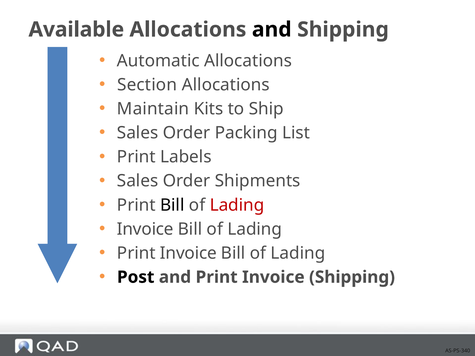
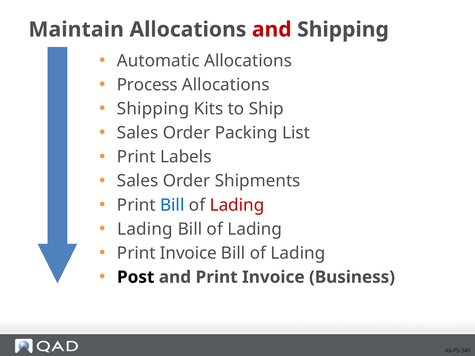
Available: Available -> Maintain
and at (272, 30) colour: black -> red
Section: Section -> Process
Maintain at (153, 109): Maintain -> Shipping
Bill at (172, 205) colour: black -> blue
Invoice at (145, 229): Invoice -> Lading
Invoice Shipping: Shipping -> Business
